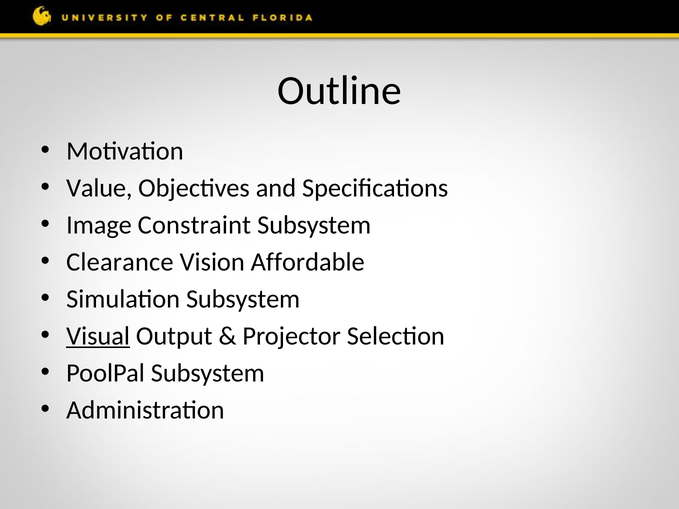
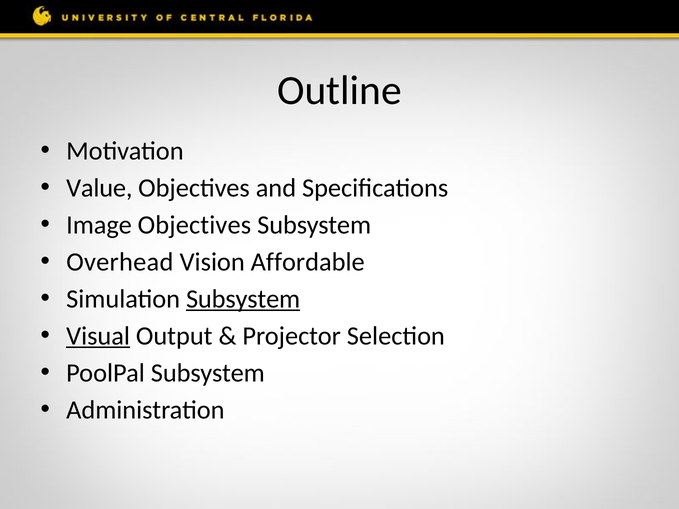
Image Constraint: Constraint -> Objectives
Clearance: Clearance -> Overhead
Subsystem at (243, 299) underline: none -> present
